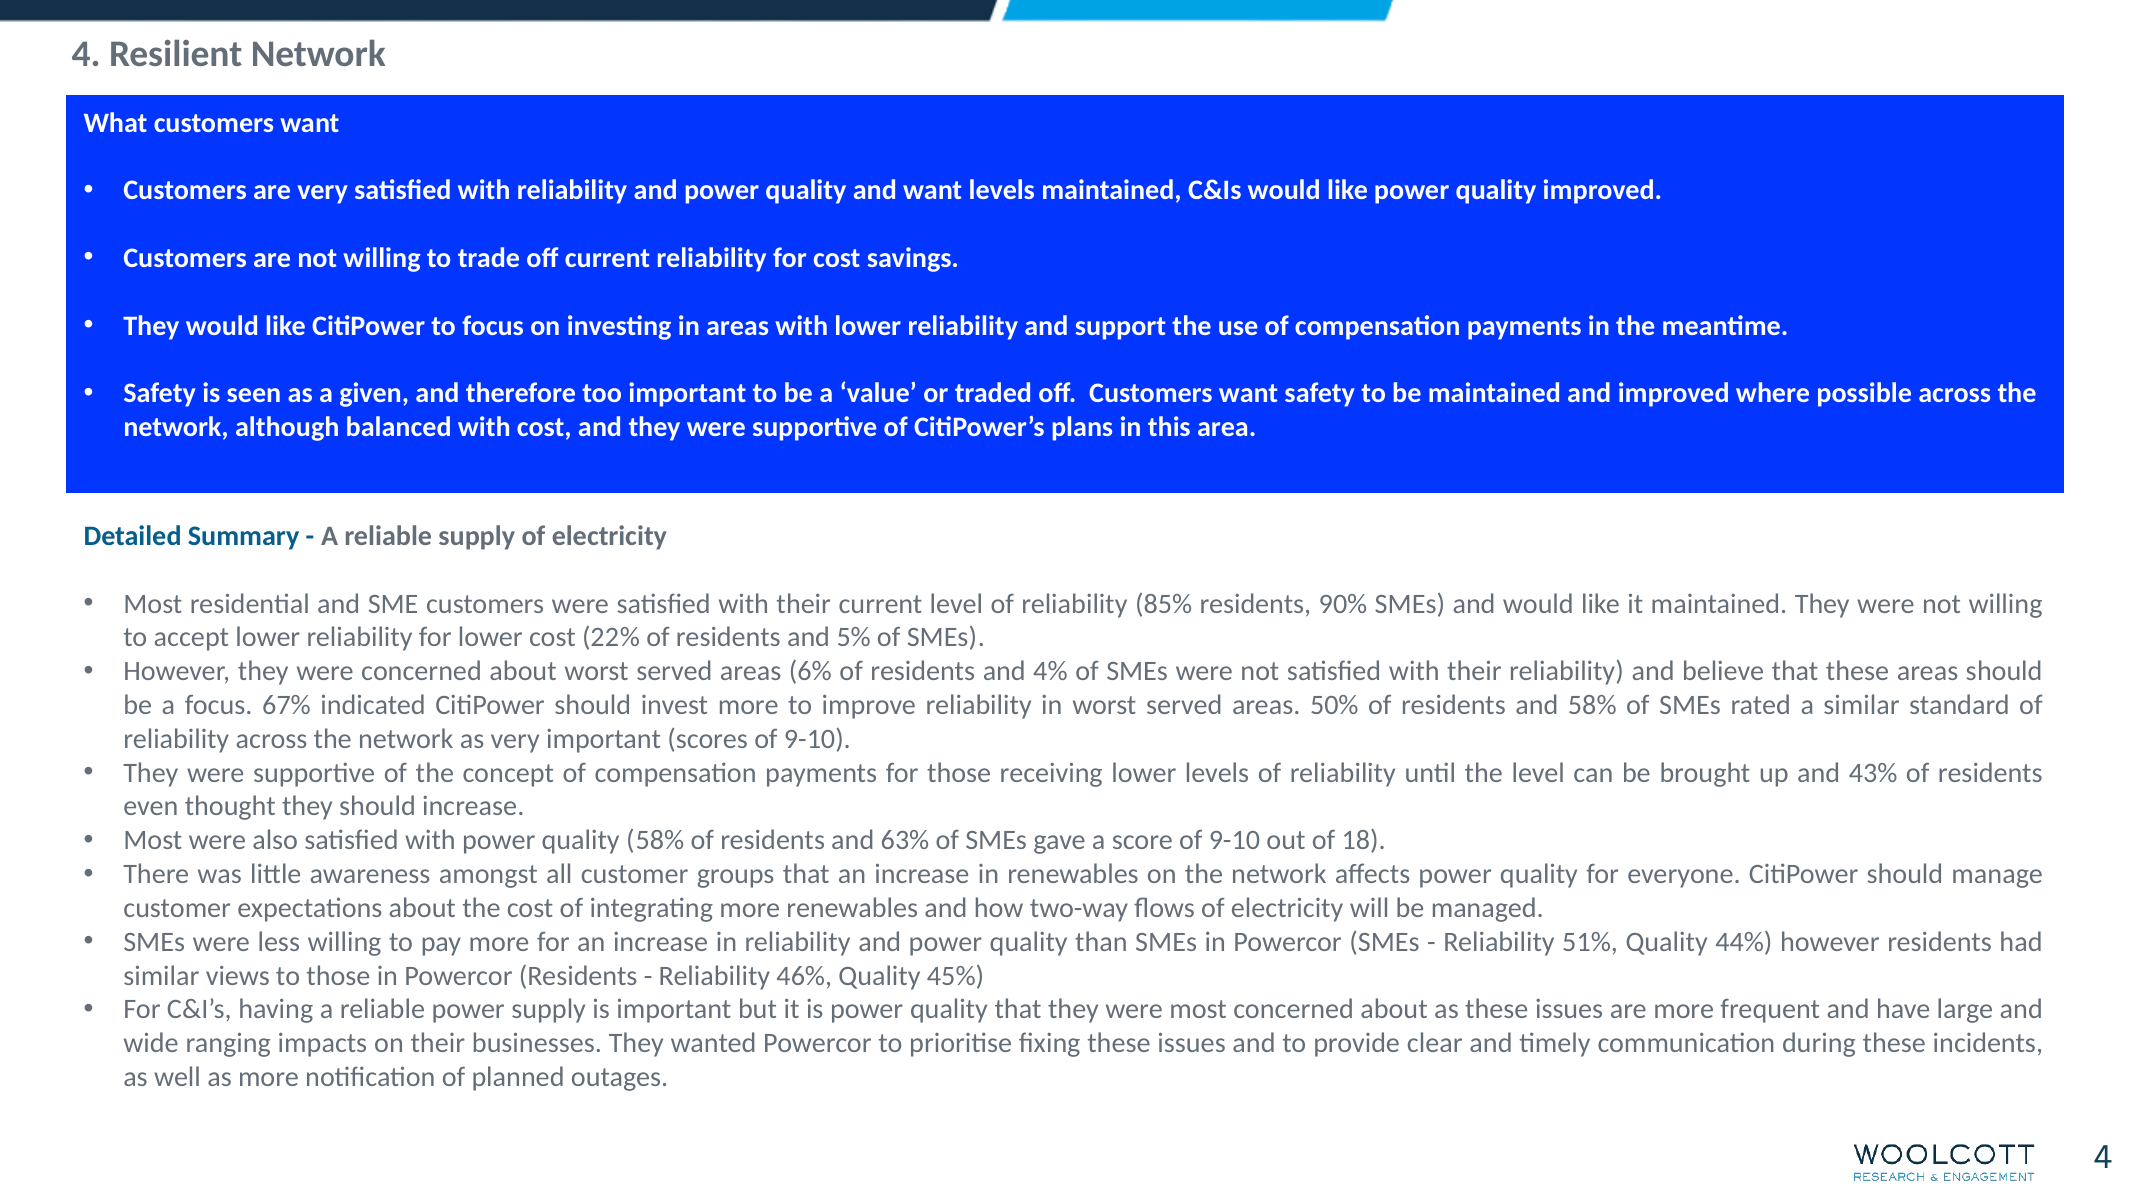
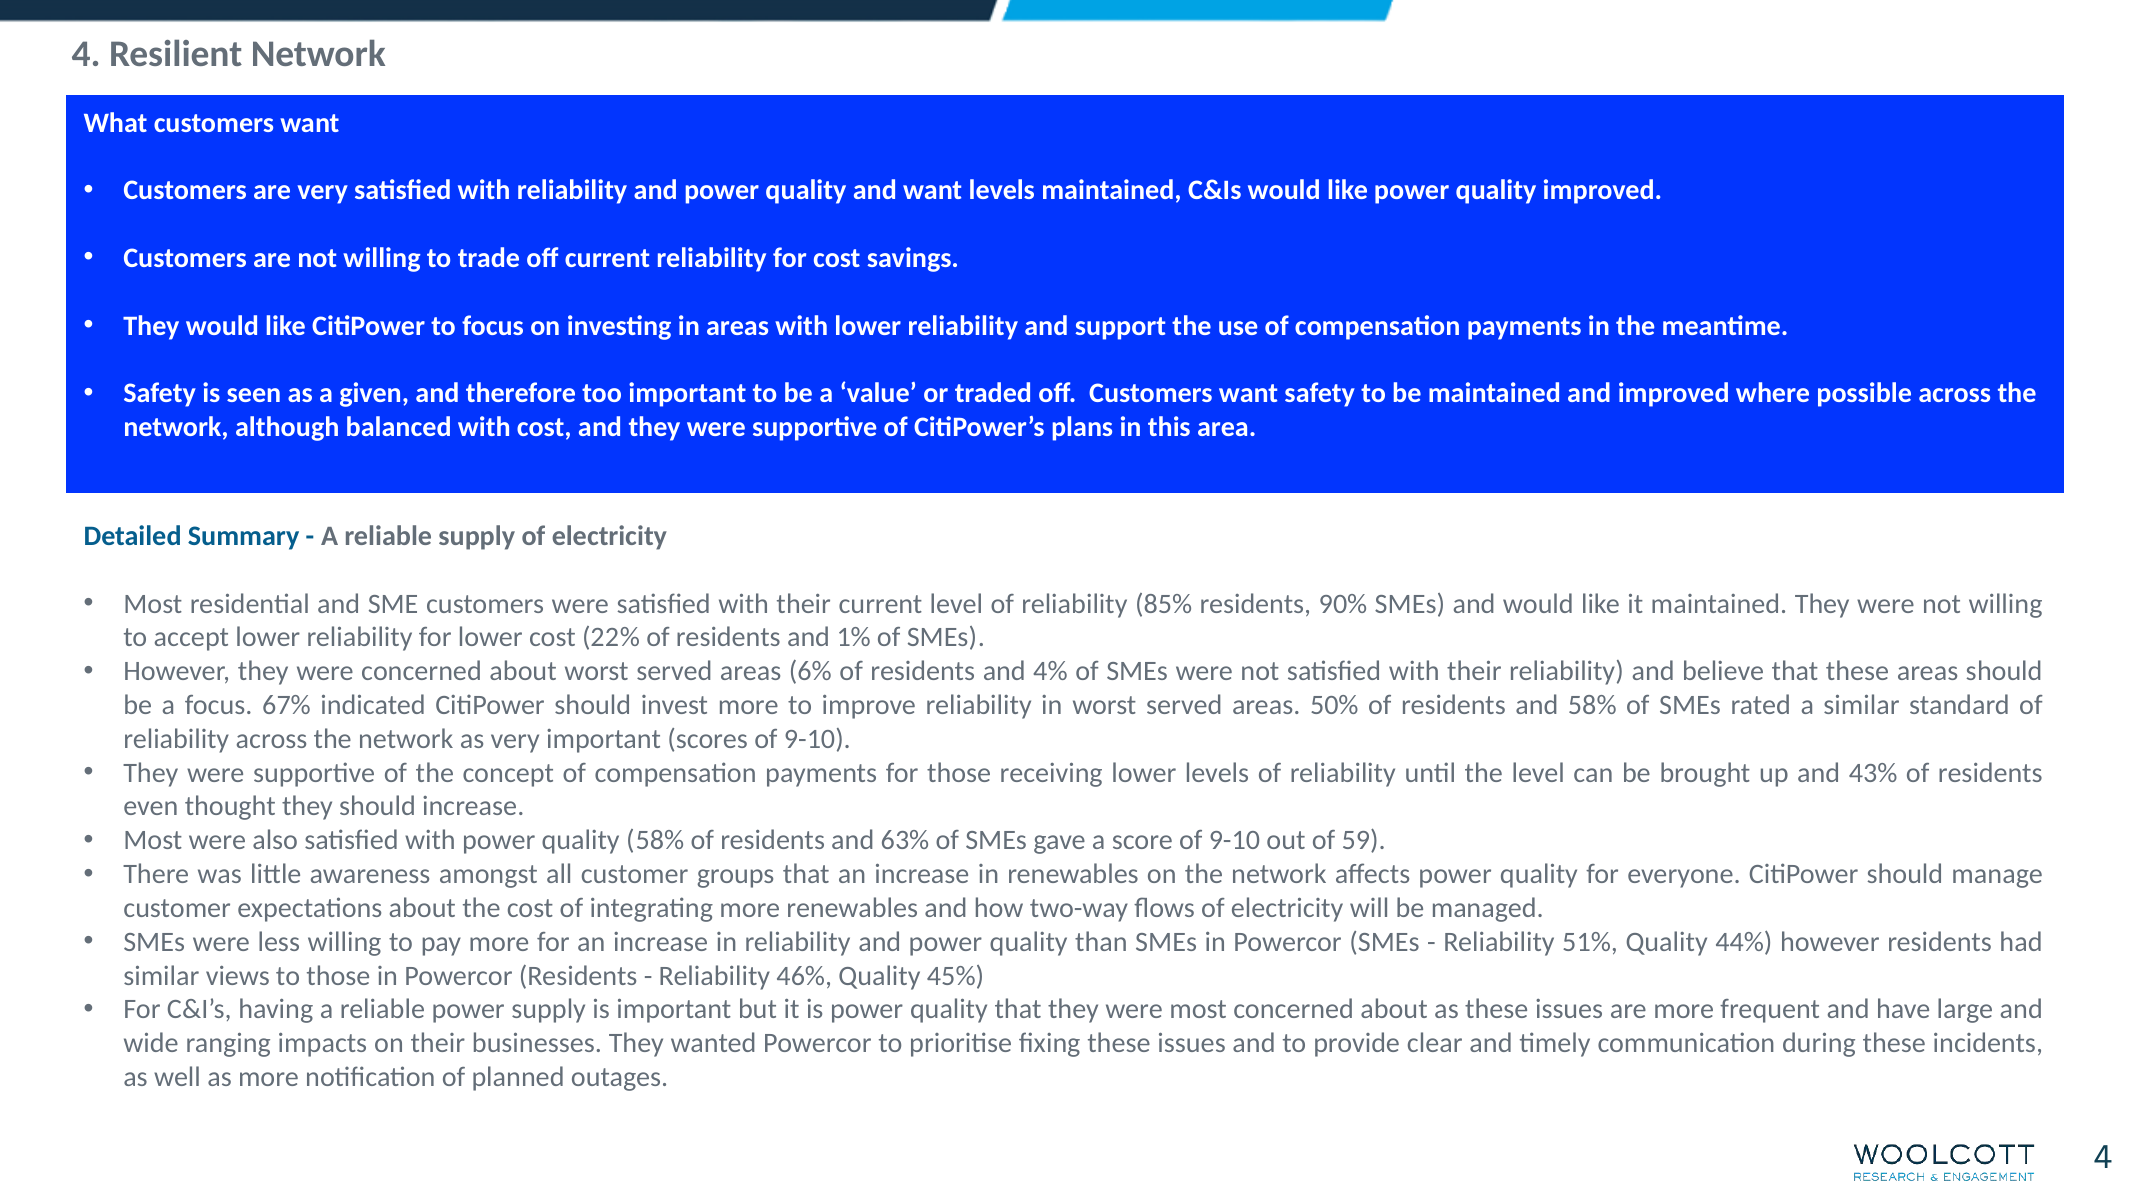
5%: 5% -> 1%
18: 18 -> 59
